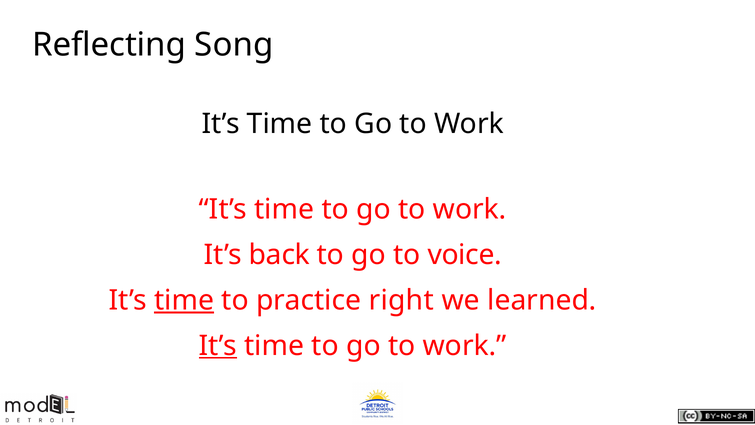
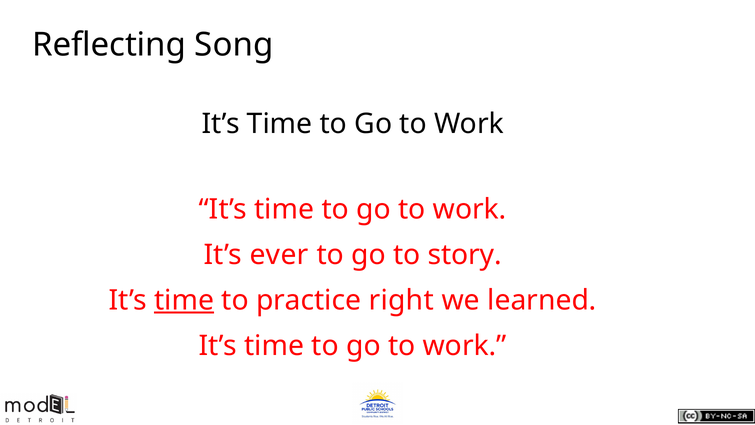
back: back -> ever
voice: voice -> story
It’s at (218, 345) underline: present -> none
